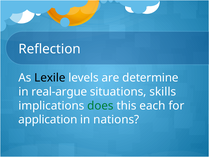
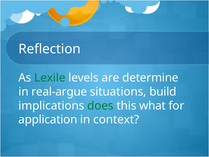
Lexile colour: black -> green
skills: skills -> build
each: each -> what
nations: nations -> context
